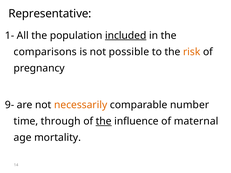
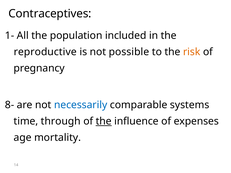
Representative: Representative -> Contraceptives
included underline: present -> none
comparisons: comparisons -> reproductive
9-: 9- -> 8-
necessarily colour: orange -> blue
number: number -> systems
maternal: maternal -> expenses
